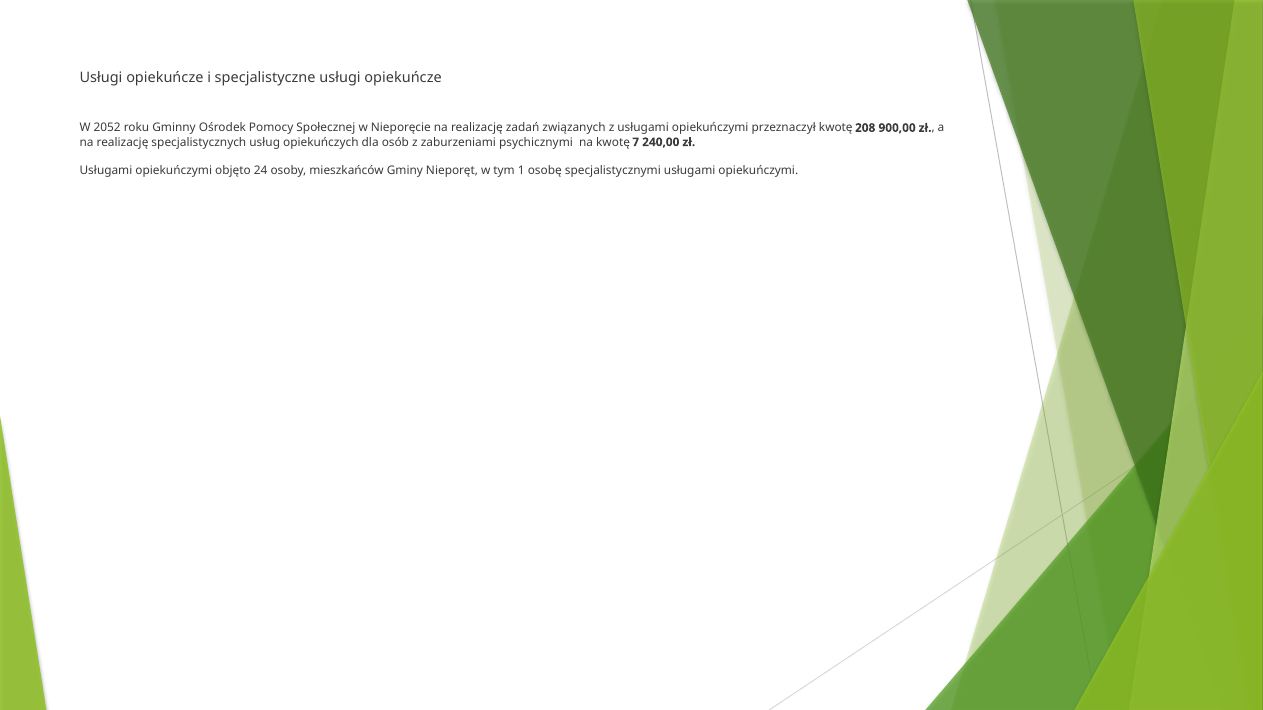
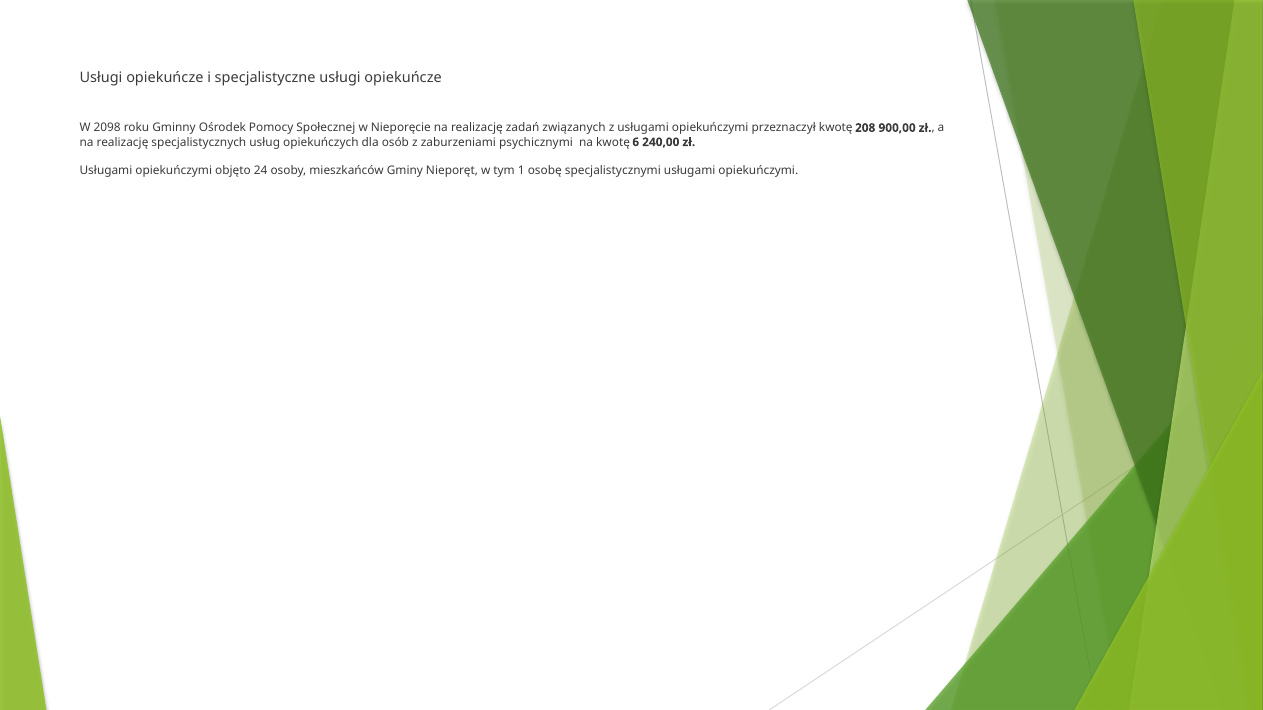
2052: 2052 -> 2098
7: 7 -> 6
